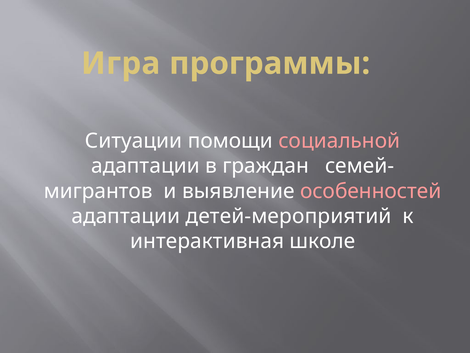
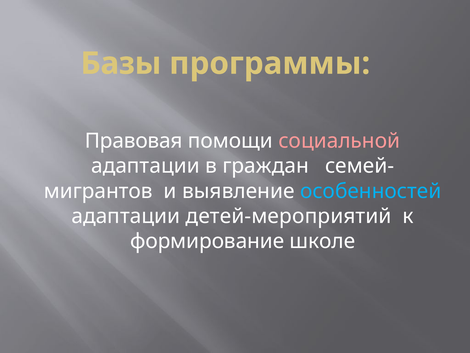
Игра: Игра -> Базы
Ситуации: Ситуации -> Правовая
особенностей colour: pink -> light blue
интерактивная: интерактивная -> формирование
